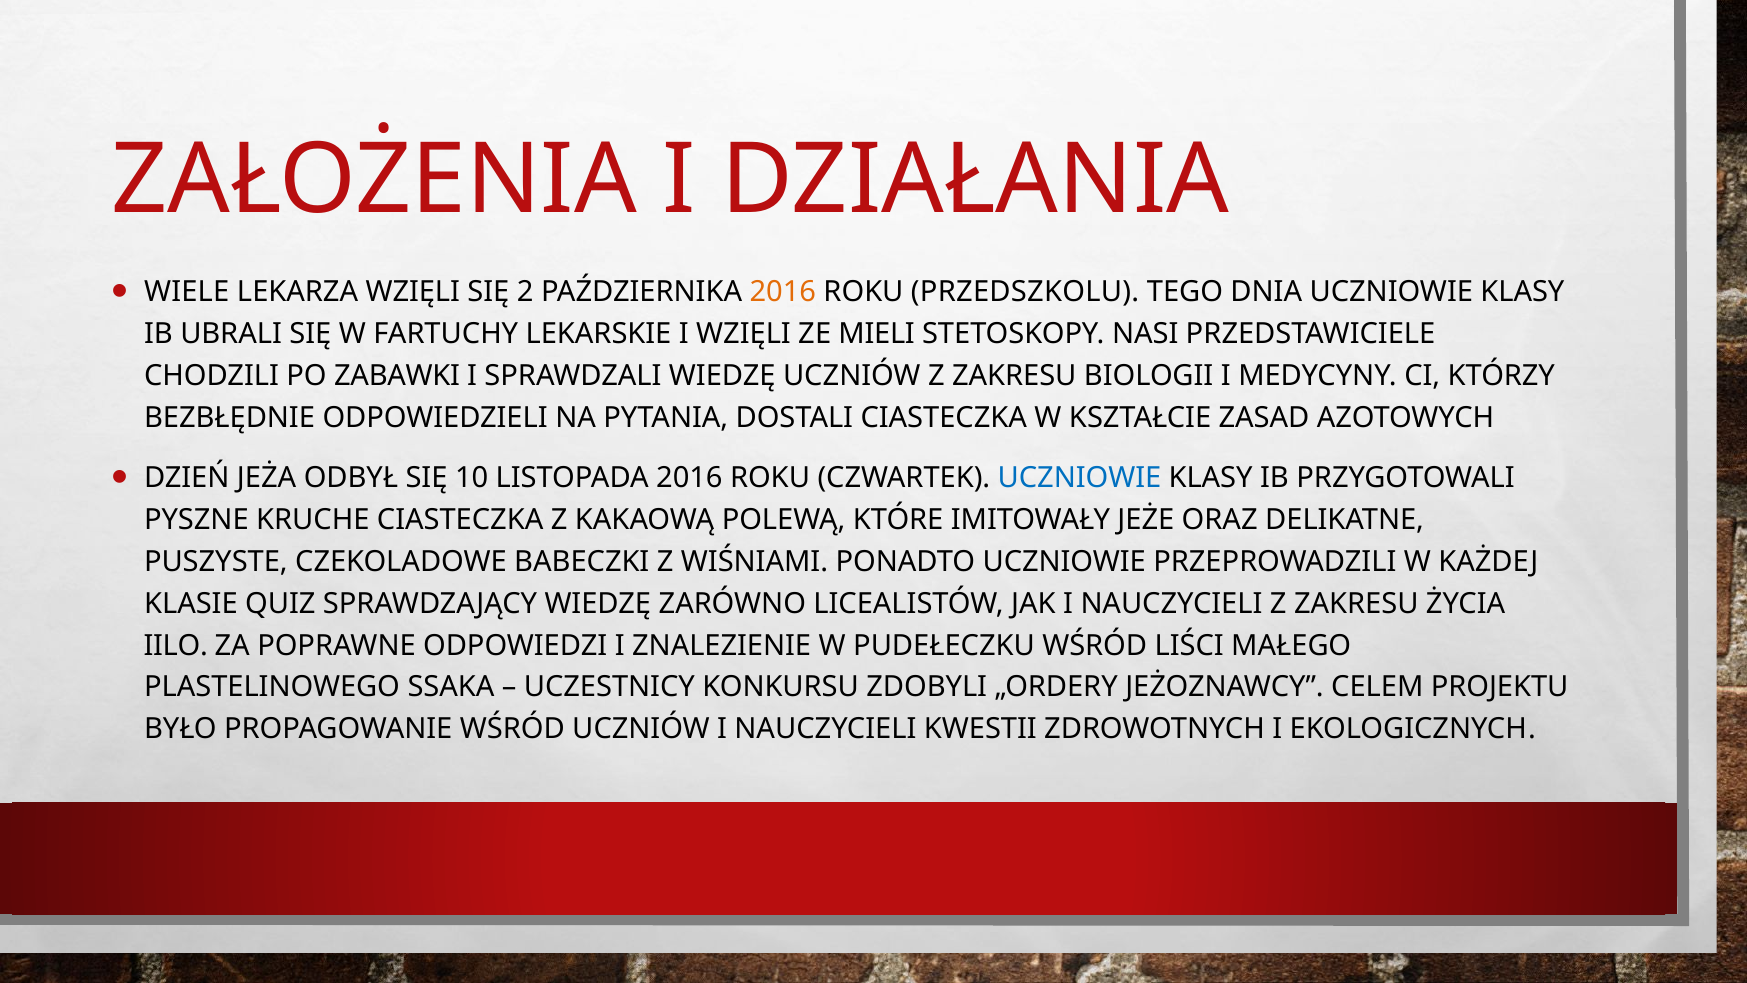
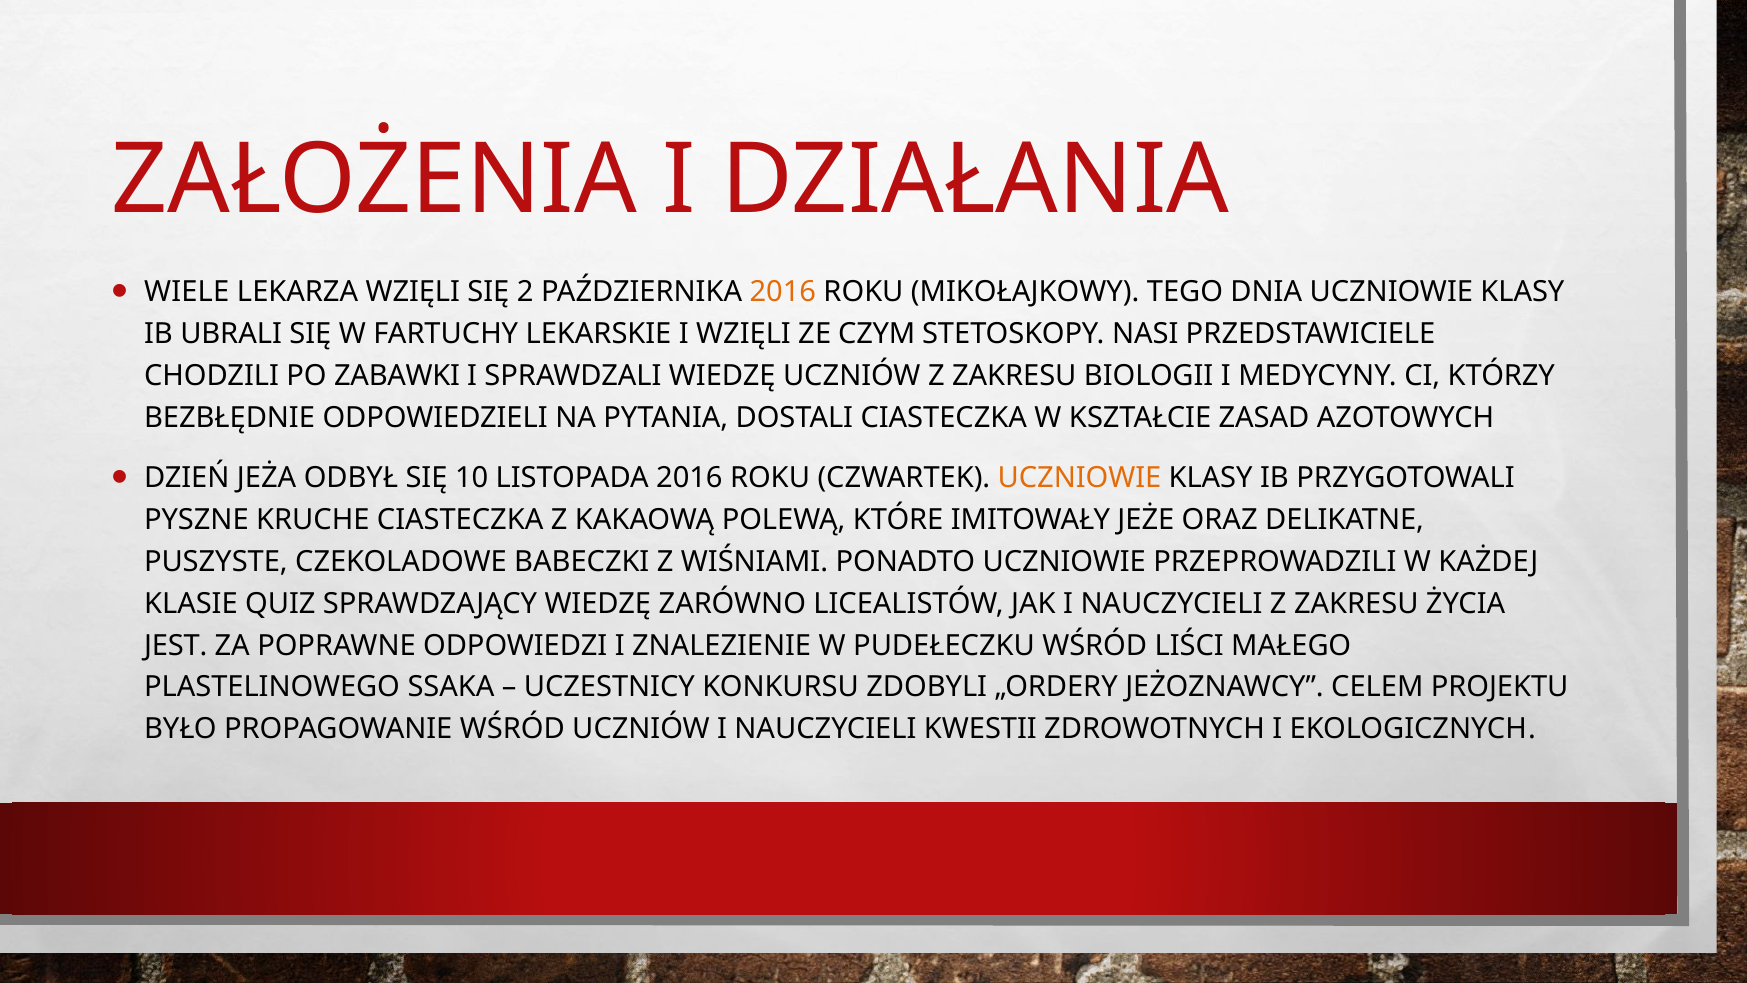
PRZEDSZKOLU: PRZEDSZKOLU -> MIKOŁAJKOWY
MIELI: MIELI -> CZYM
UCZNIOWIE at (1079, 478) colour: blue -> orange
IILO: IILO -> JEST
